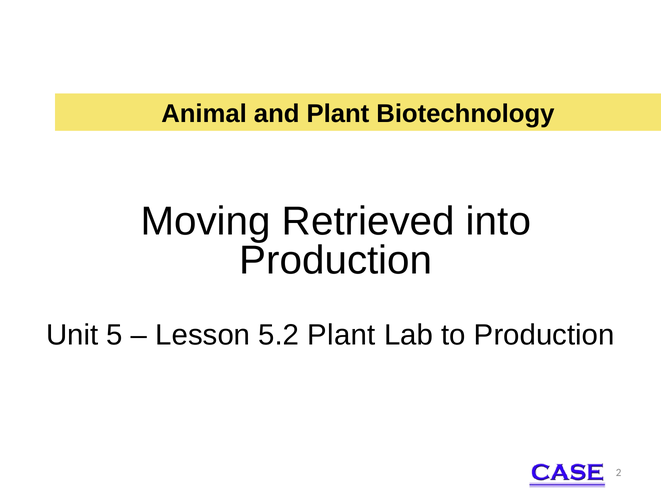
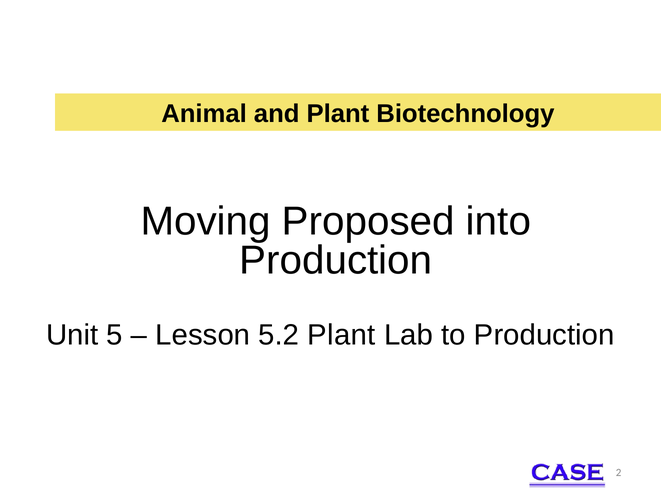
Retrieved: Retrieved -> Proposed
